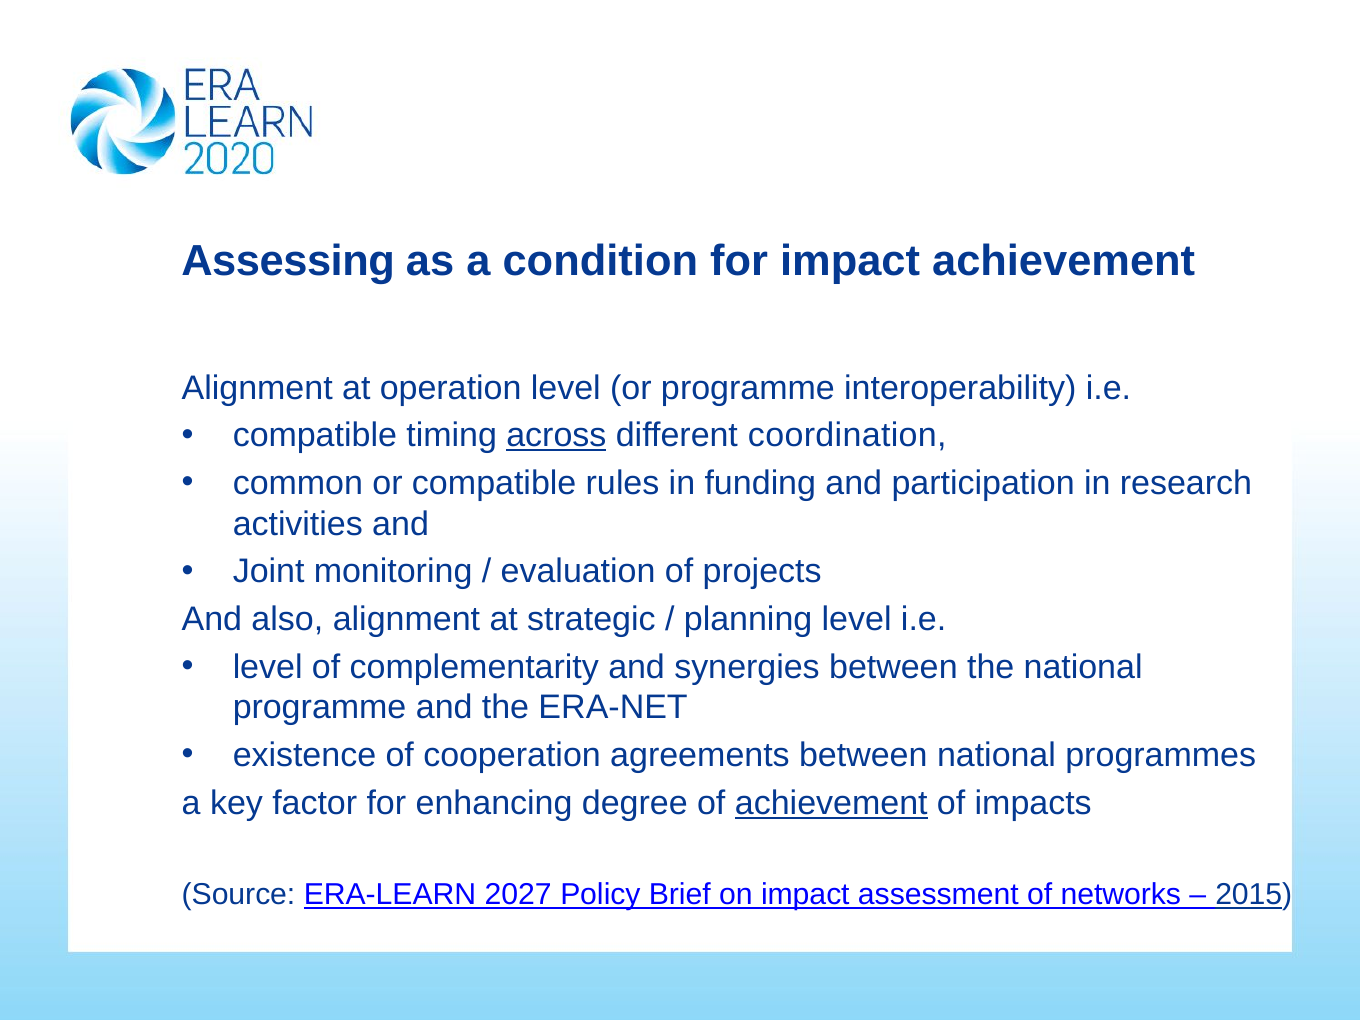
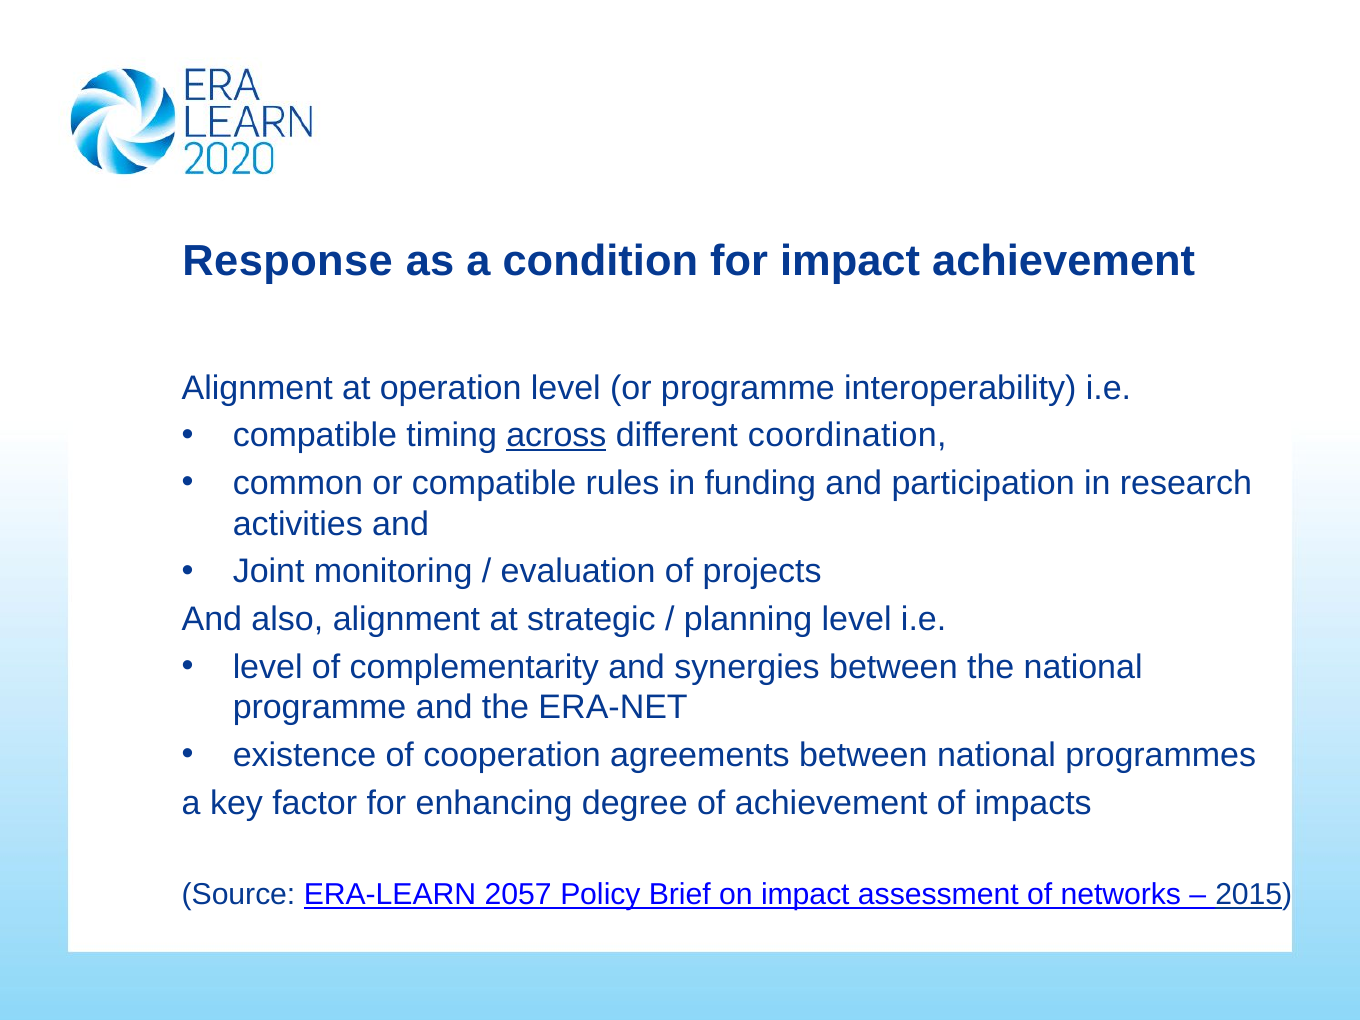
Assessing: Assessing -> Response
achievement at (831, 803) underline: present -> none
2027: 2027 -> 2057
